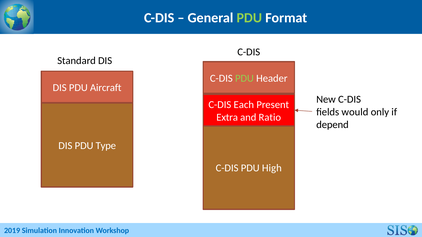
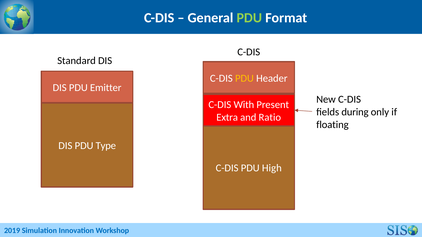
PDU at (244, 78) colour: light green -> yellow
Aircraft: Aircraft -> Emitter
Each: Each -> With
would: would -> during
depend: depend -> floating
